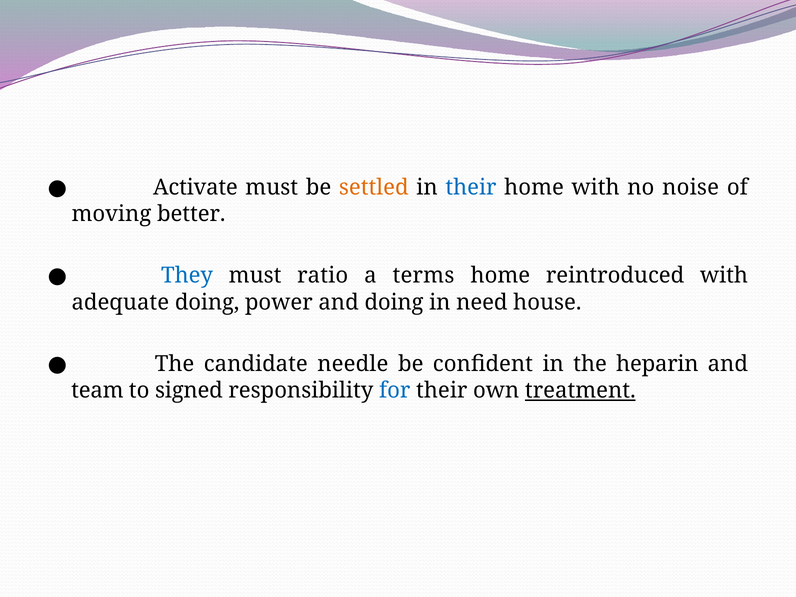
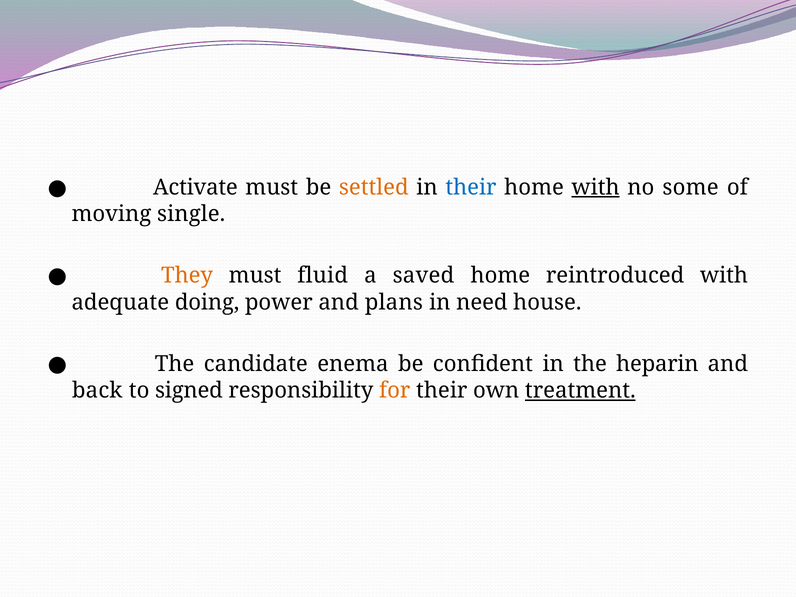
with at (596, 187) underline: none -> present
noise: noise -> some
better: better -> single
They colour: blue -> orange
ratio: ratio -> fluid
terms: terms -> saved
and doing: doing -> plans
needle: needle -> enema
team: team -> back
for colour: blue -> orange
